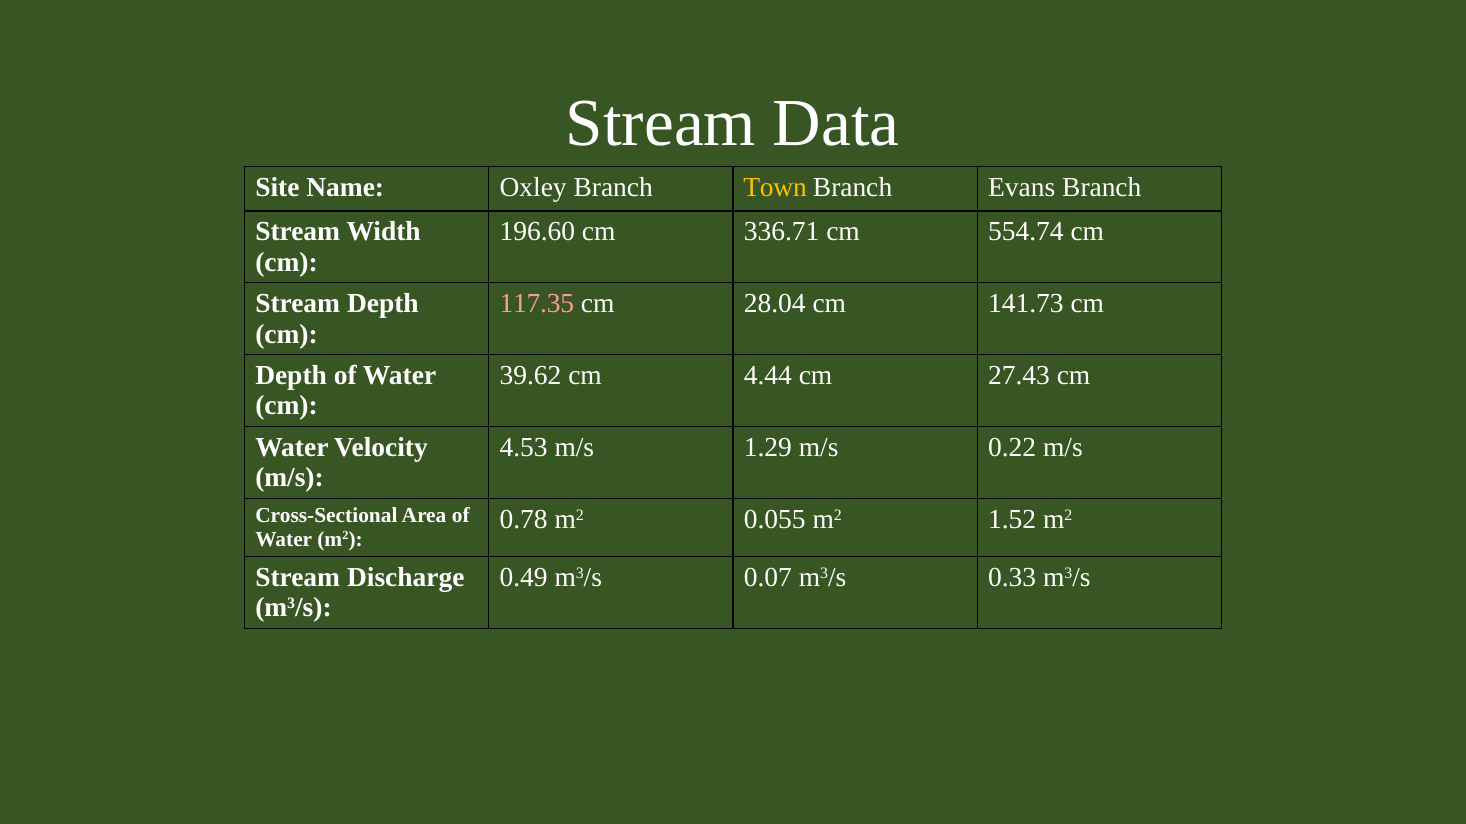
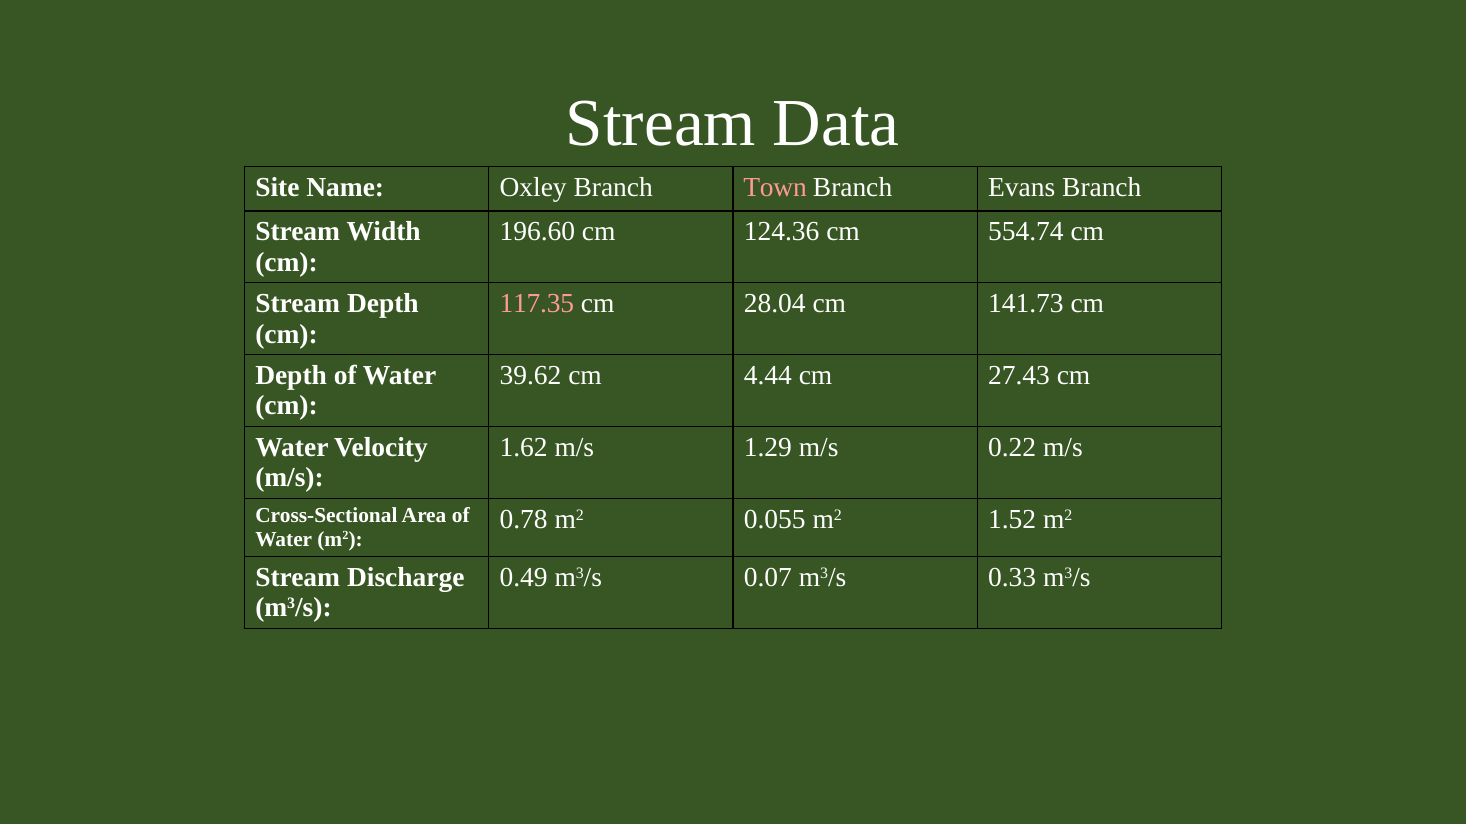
Town colour: yellow -> pink
336.71: 336.71 -> 124.36
4.53: 4.53 -> 1.62
